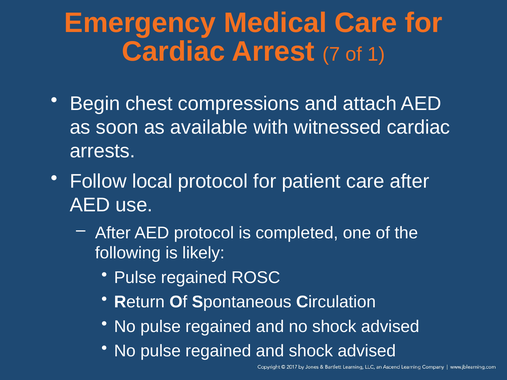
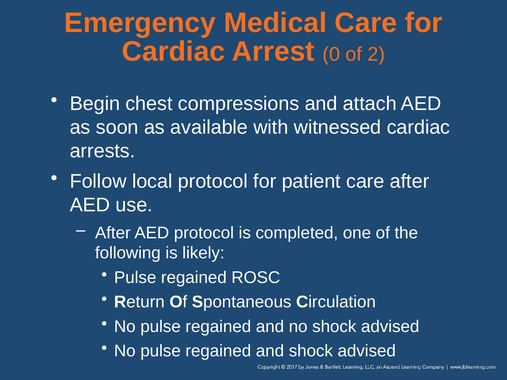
7: 7 -> 0
1: 1 -> 2
